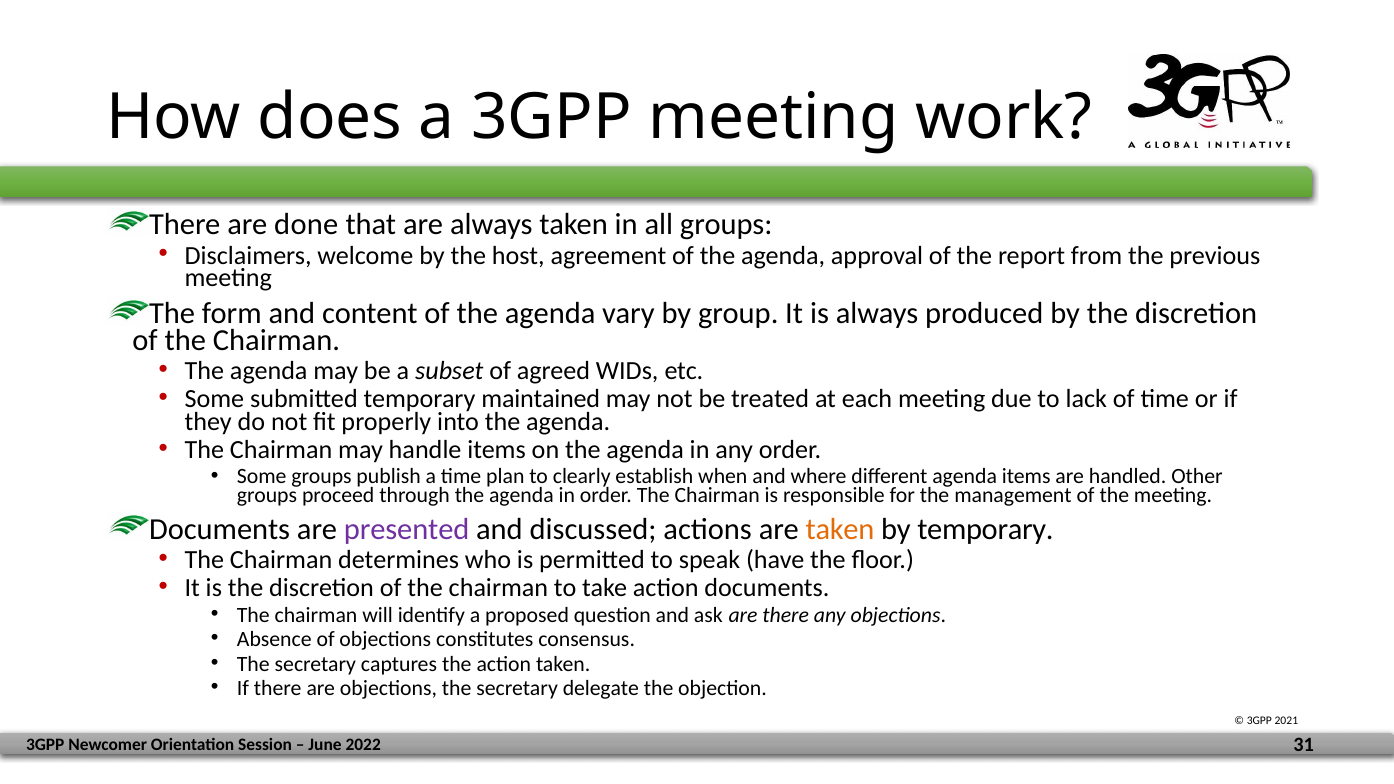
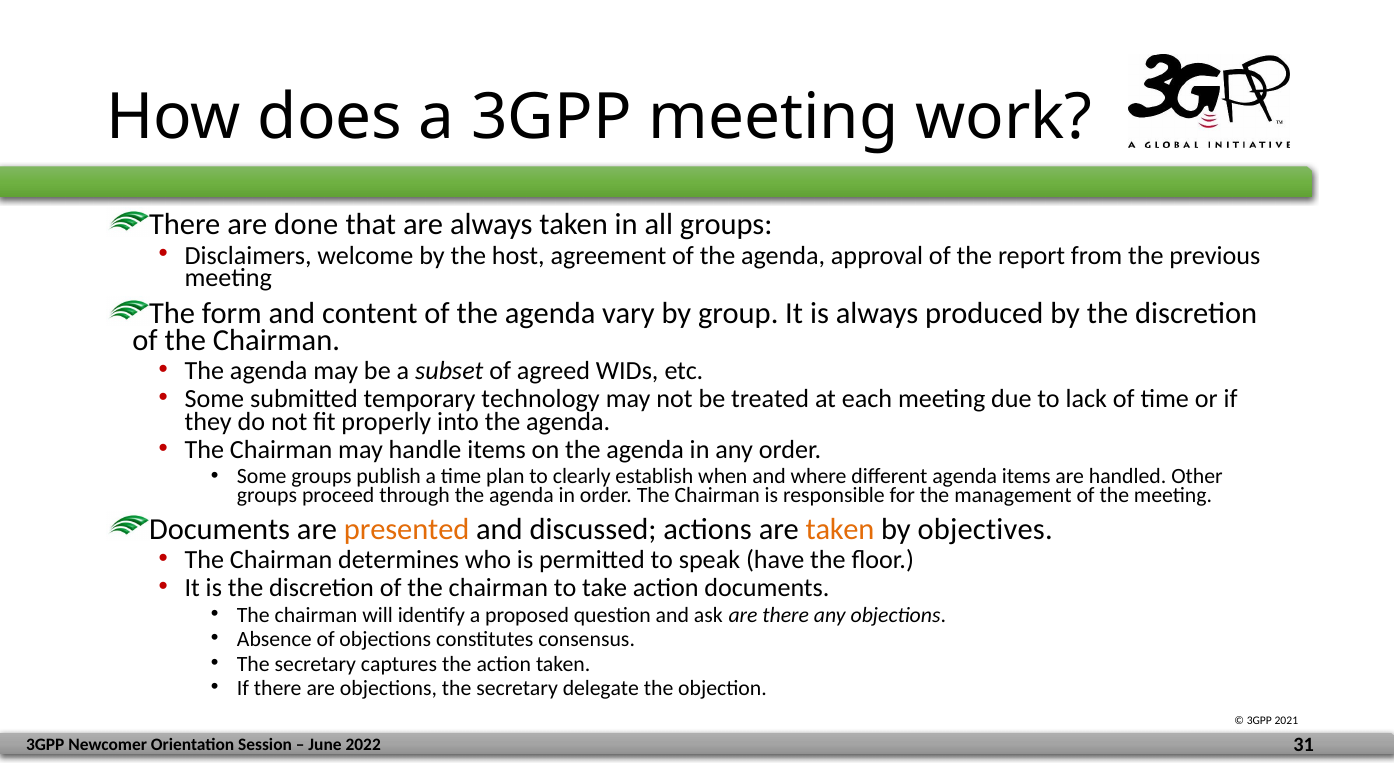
maintained: maintained -> technology
presented colour: purple -> orange
by temporary: temporary -> objectives
